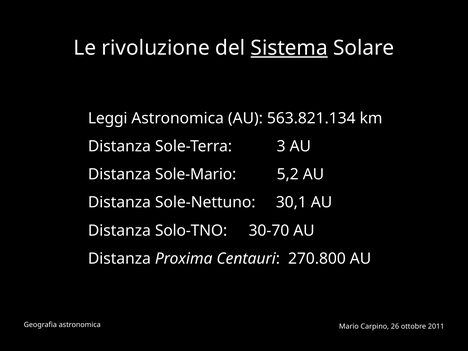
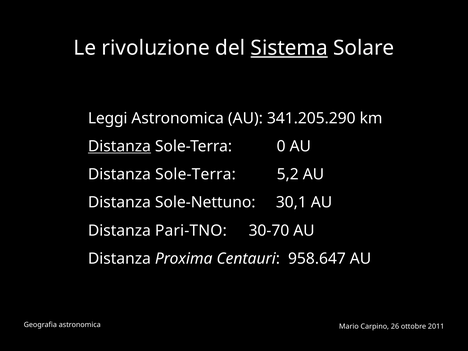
563.821.134: 563.821.134 -> 341.205.290
Distanza at (119, 146) underline: none -> present
3: 3 -> 0
Sole-Mario at (196, 174): Sole-Mario -> Sole-Terra
Solo-TNO: Solo-TNO -> Pari-TNO
270.800: 270.800 -> 958.647
